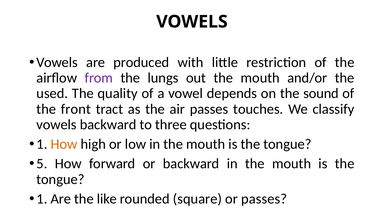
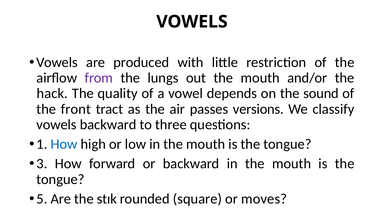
used: used -> hack
touches: touches -> versions
How at (64, 144) colour: orange -> blue
5: 5 -> 3
1 at (42, 199): 1 -> 5
like: like -> stɪk
or passes: passes -> moves
